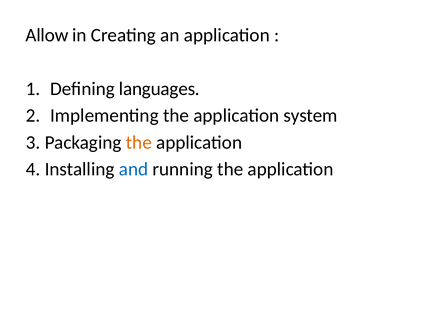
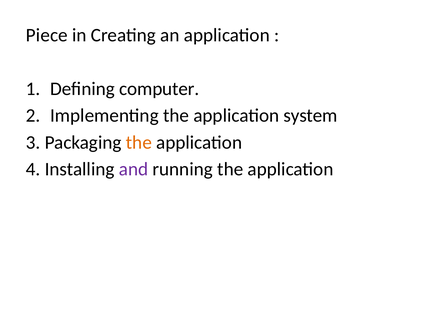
Allow: Allow -> Piece
languages: languages -> computer
and colour: blue -> purple
